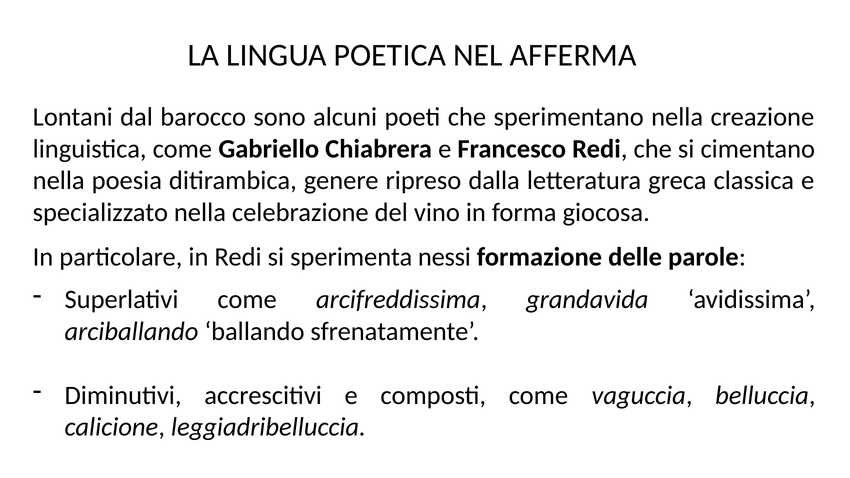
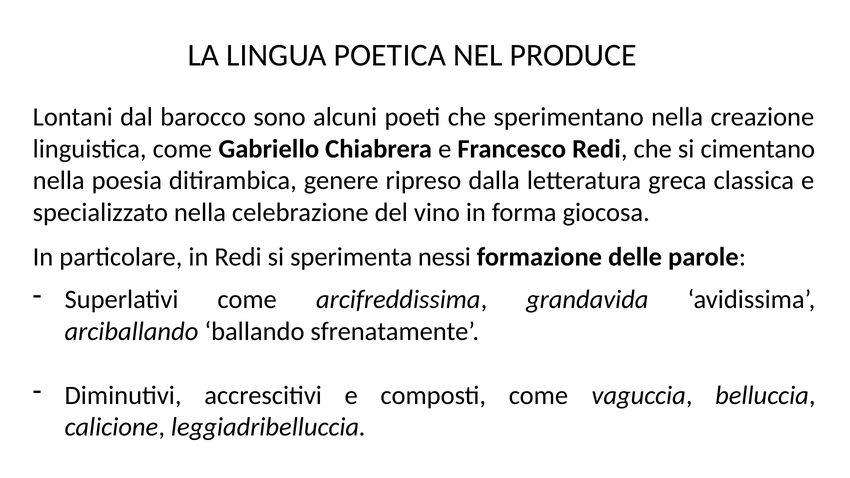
AFFERMA: AFFERMA -> PRODUCE
